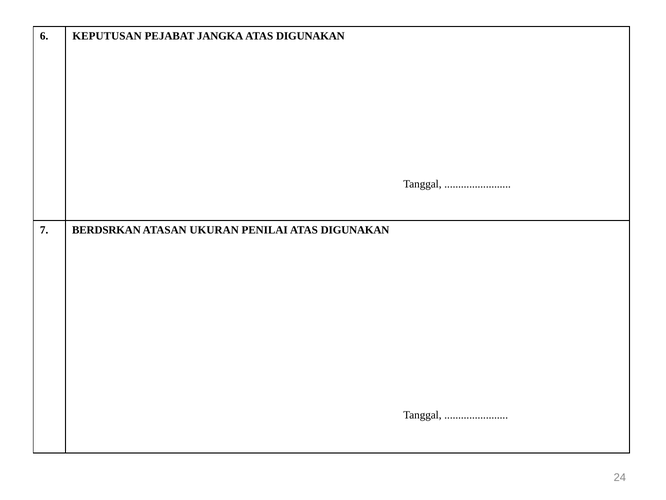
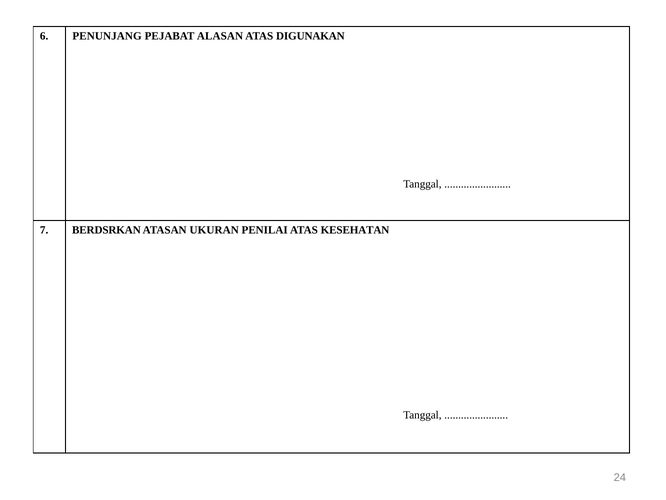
KEPUTUSAN: KEPUTUSAN -> PENUNJANG
JANGKA: JANGKA -> ALASAN
PENILAI ATAS DIGUNAKAN: DIGUNAKAN -> KESEHATAN
